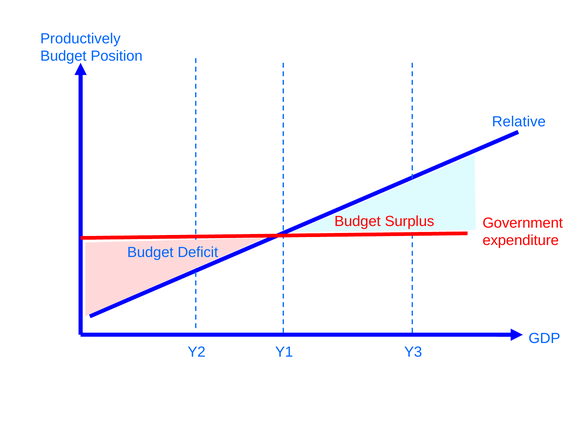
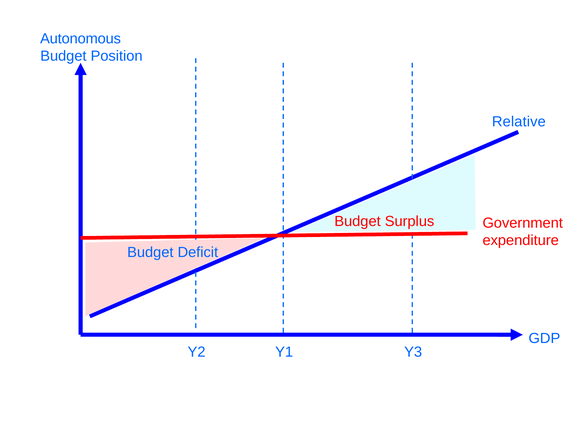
Productively: Productively -> Autonomous
